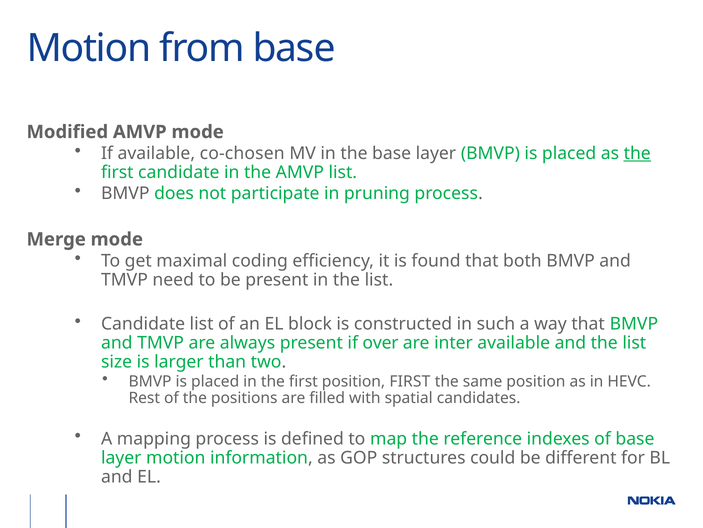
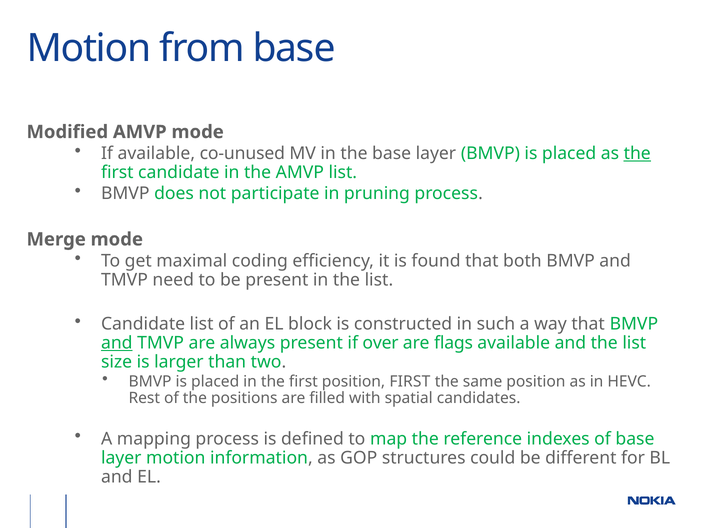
co-chosen: co-chosen -> co-unused
and at (117, 342) underline: none -> present
inter: inter -> flags
